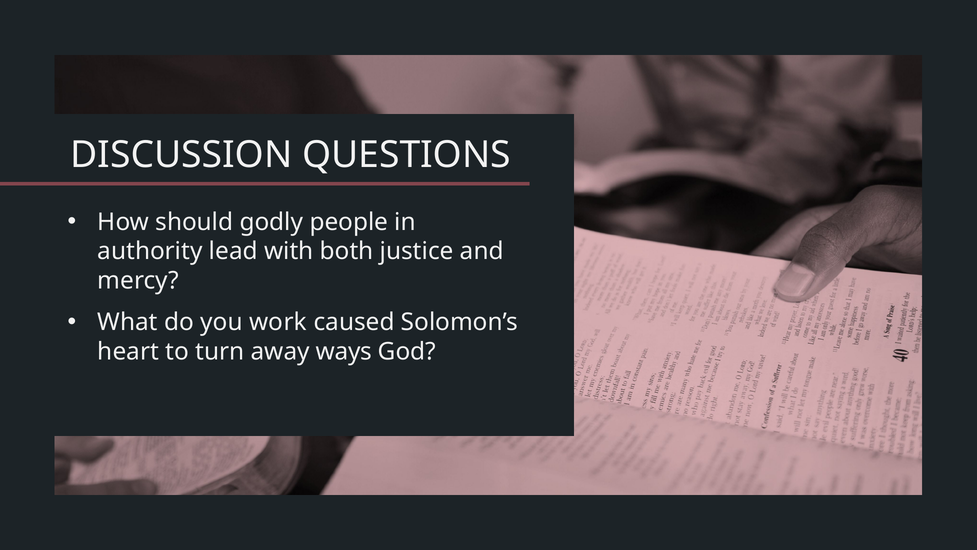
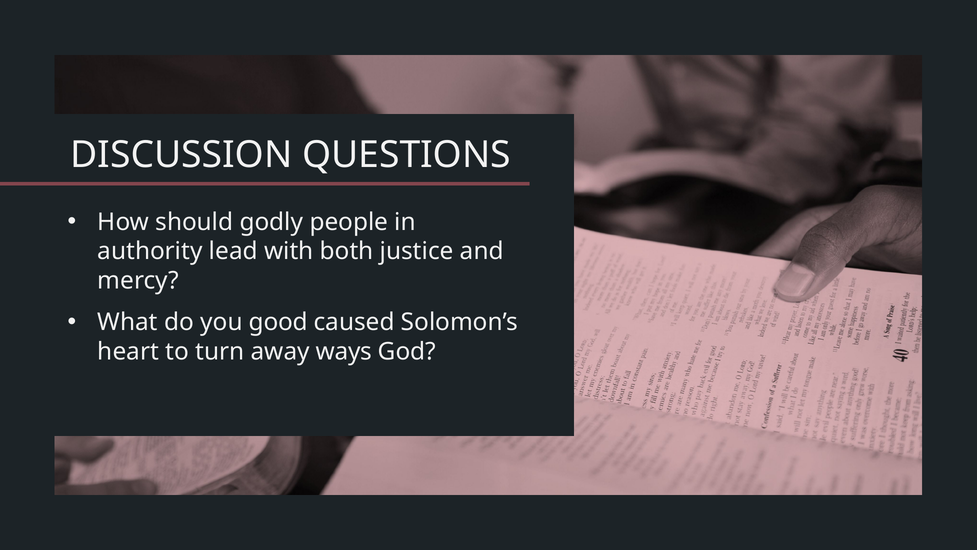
work: work -> good
